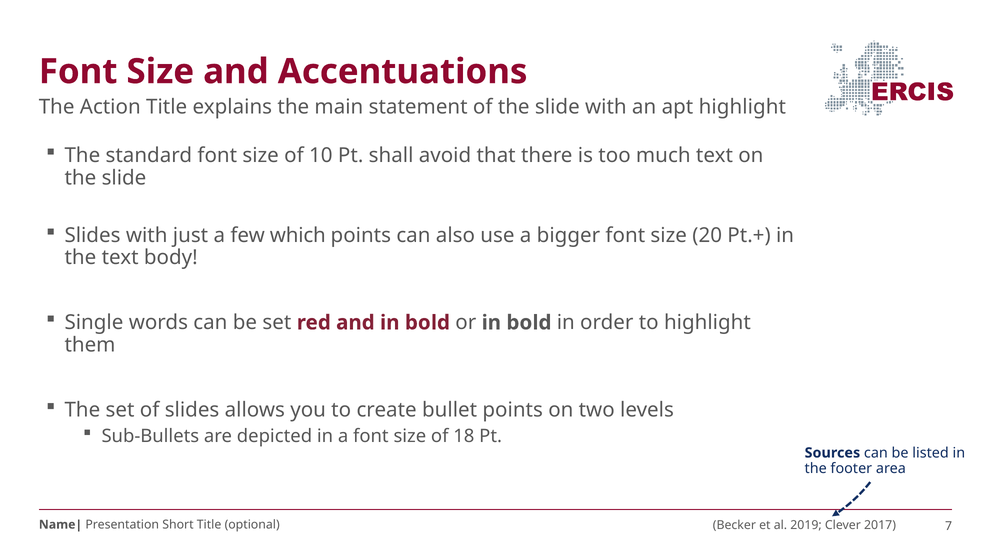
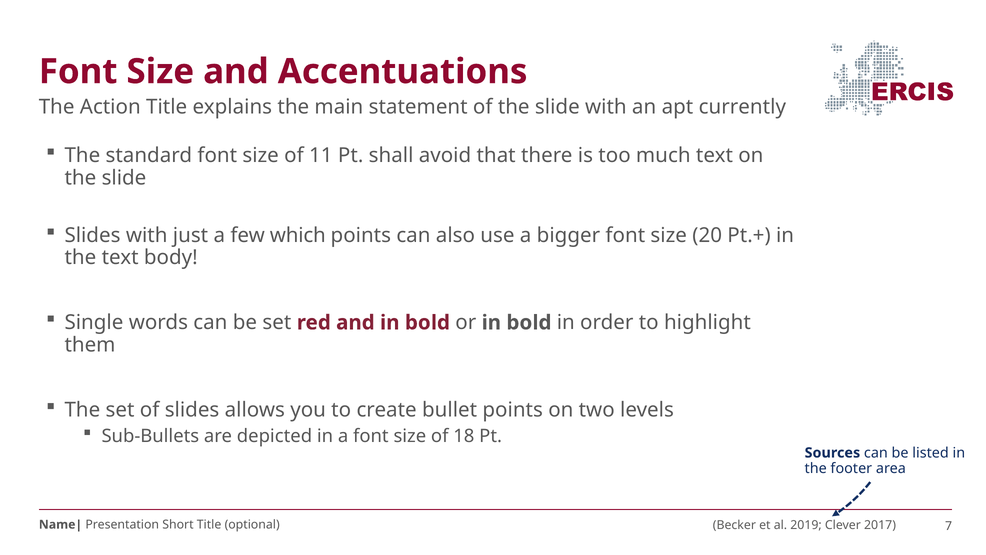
apt highlight: highlight -> currently
10: 10 -> 11
